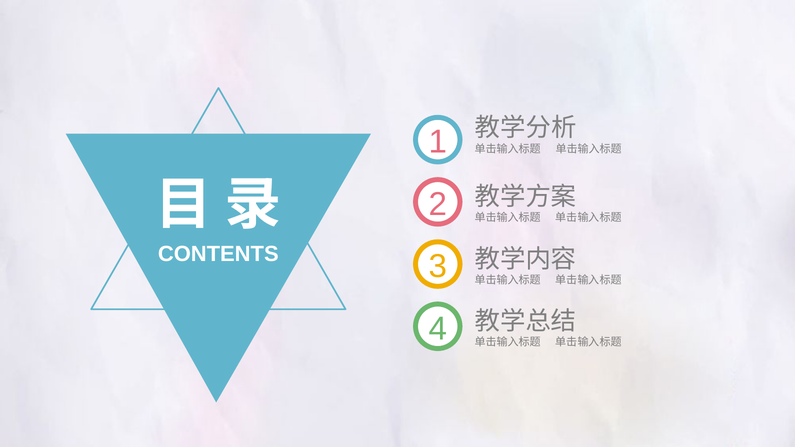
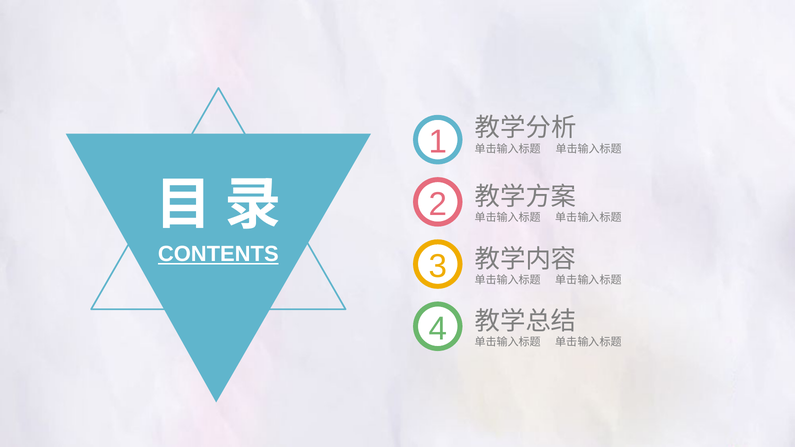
CONTENTS underline: none -> present
